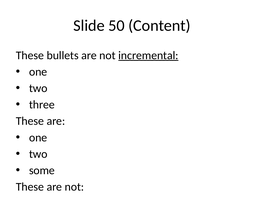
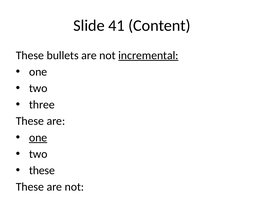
50: 50 -> 41
one at (38, 138) underline: none -> present
some at (42, 170): some -> these
